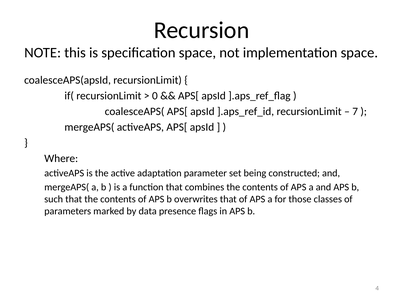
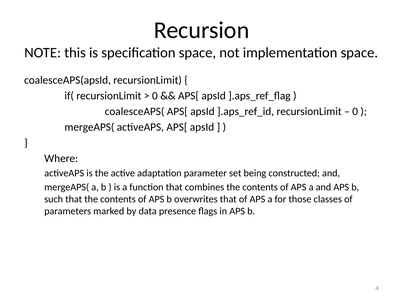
7 at (355, 111): 7 -> 0
